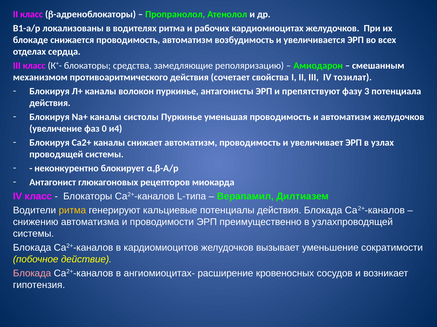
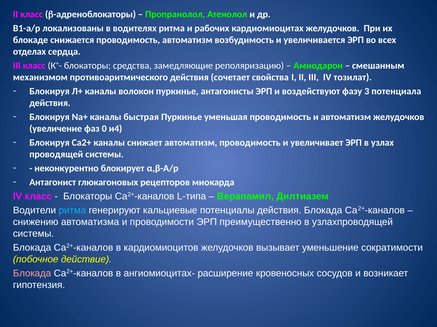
препятствуют: препятствуют -> воздействуют
систолы: систолы -> быстрая
ритма at (72, 211) colour: yellow -> light blue
